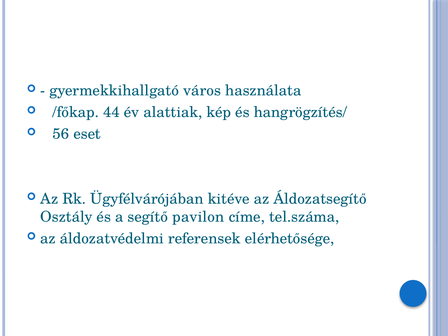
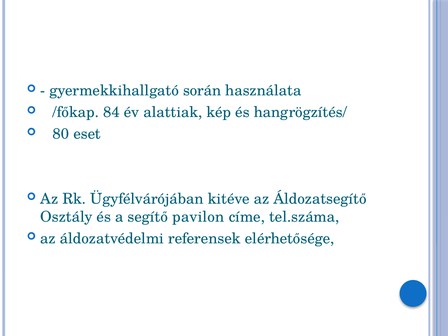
város: város -> során
44: 44 -> 84
56: 56 -> 80
